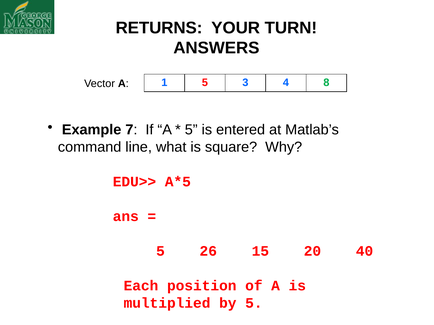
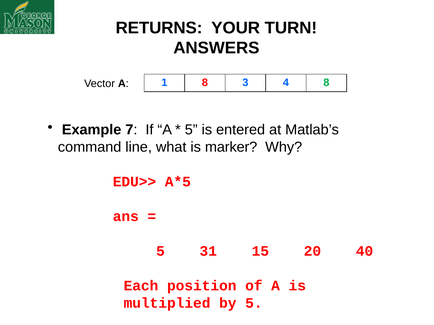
1 5: 5 -> 8
square: square -> marker
26: 26 -> 31
